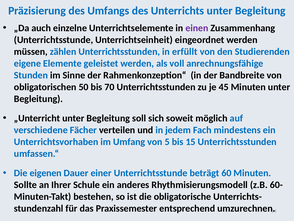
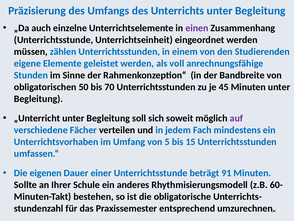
erfüllt: erfüllt -> einem
auf colour: blue -> purple
60: 60 -> 91
